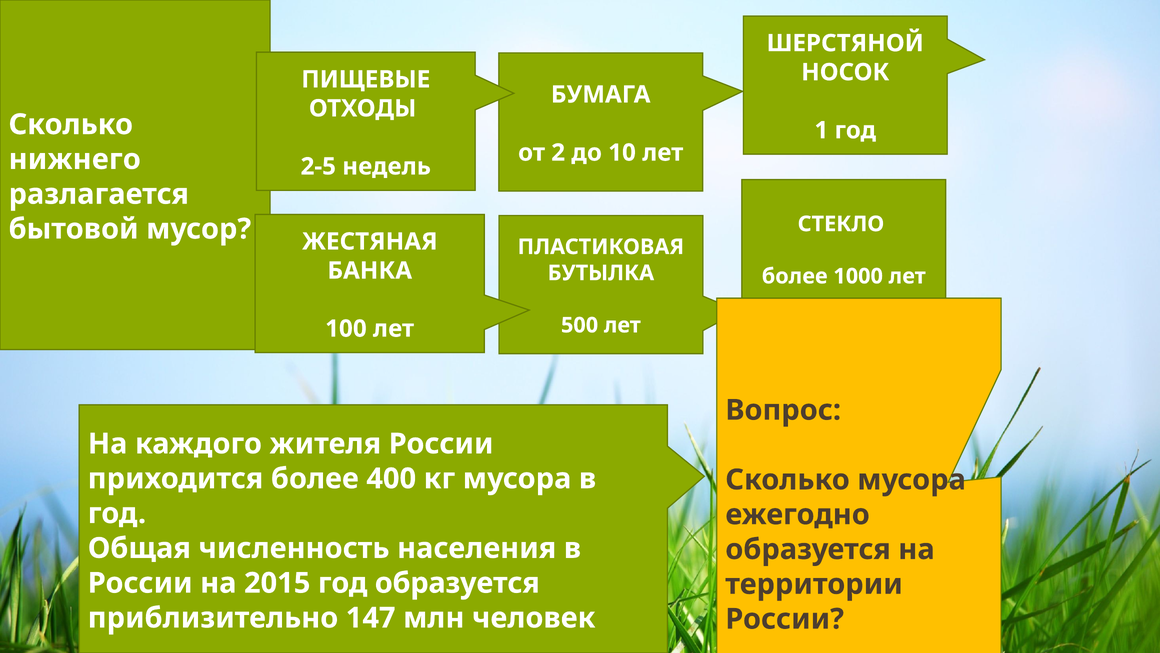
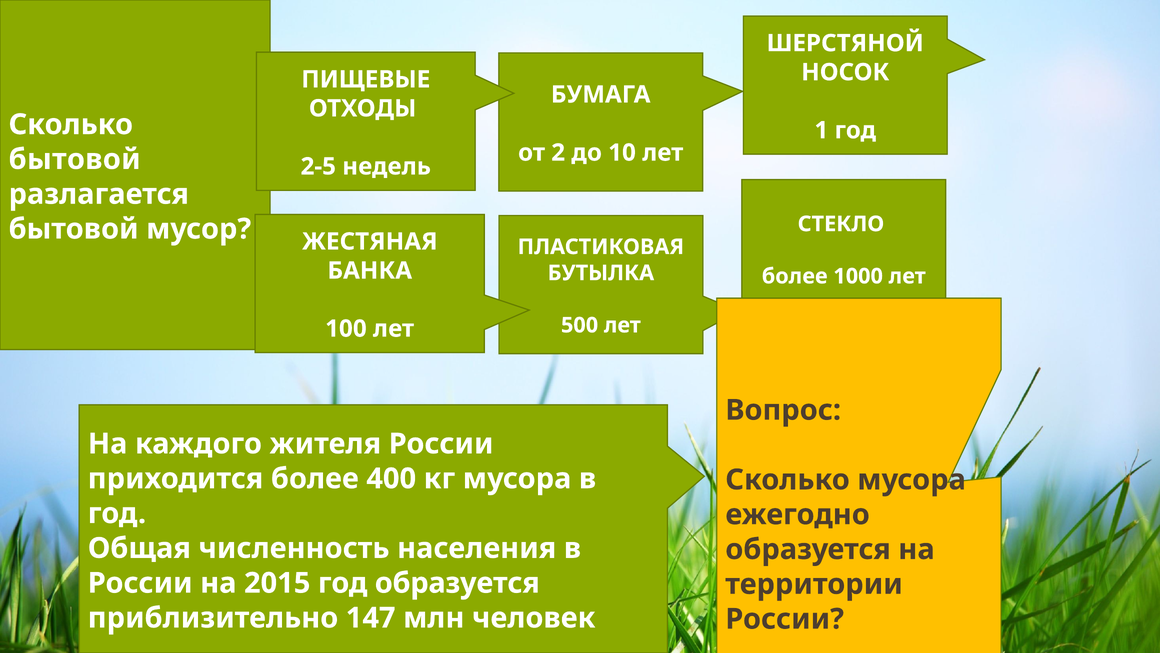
нижнего at (75, 159): нижнего -> бытовой
